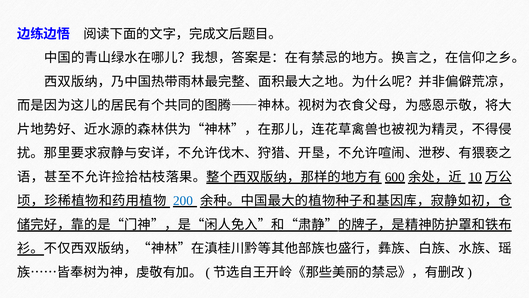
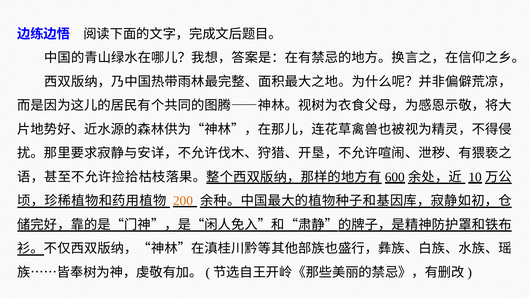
200 colour: blue -> orange
